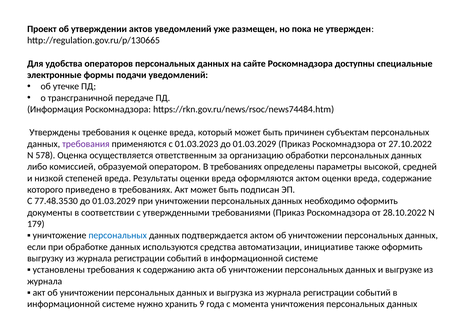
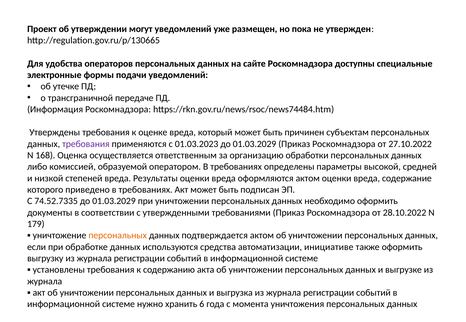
актов: актов -> могут
578: 578 -> 168
77.48.3530: 77.48.3530 -> 74.52.7335
персональных at (118, 236) colour: blue -> orange
9: 9 -> 6
